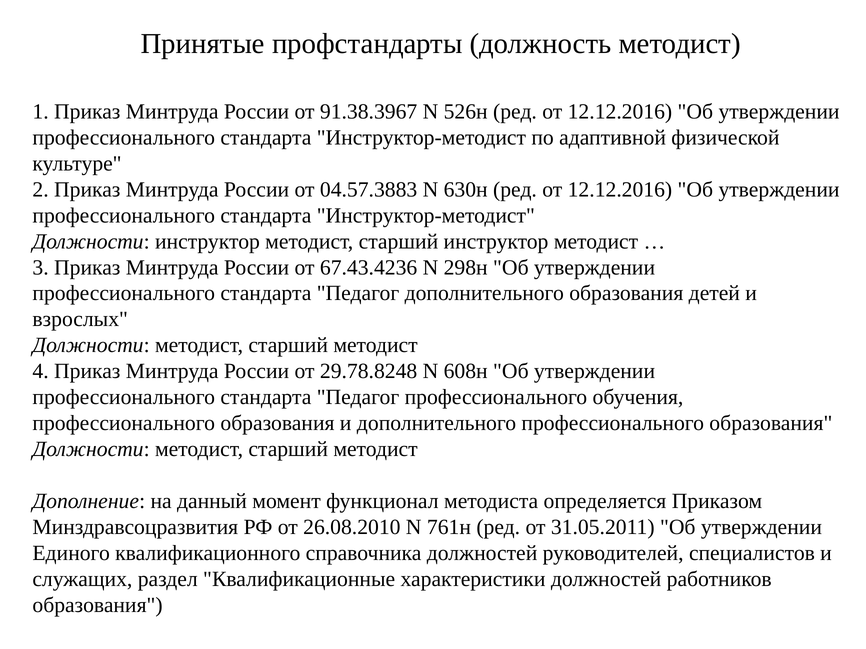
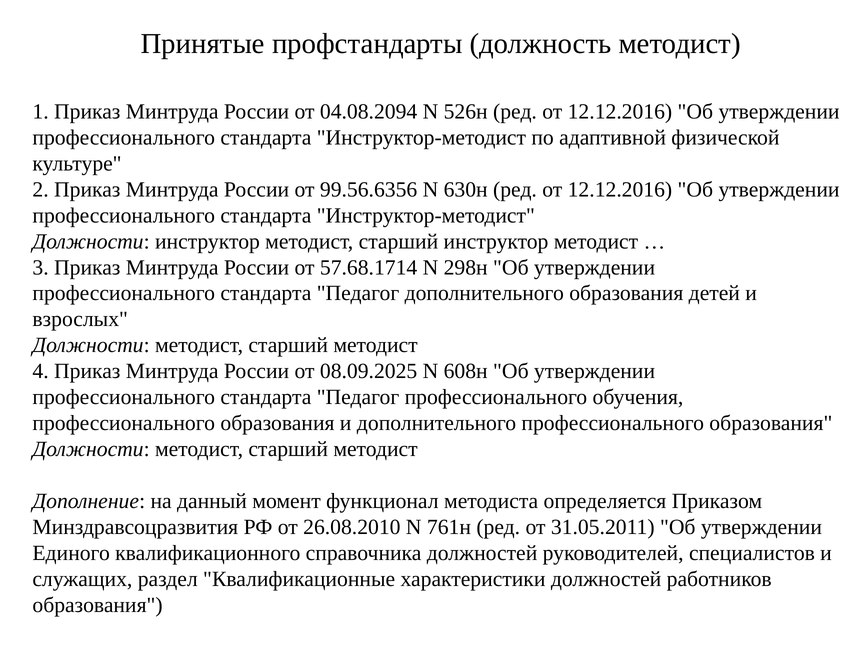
91.38.3967: 91.38.3967 -> 04.08.2094
04.57.3883: 04.57.3883 -> 99.56.6356
67.43.4236: 67.43.4236 -> 57.68.1714
29.78.8248: 29.78.8248 -> 08.09.2025
